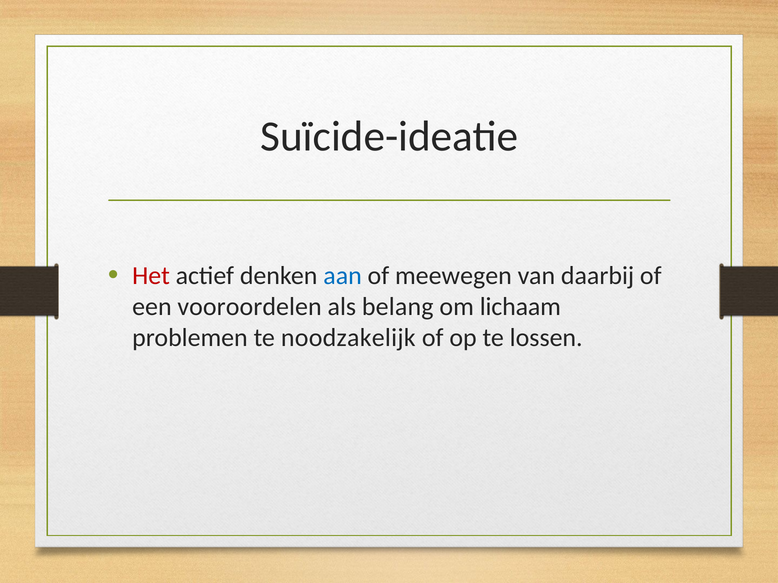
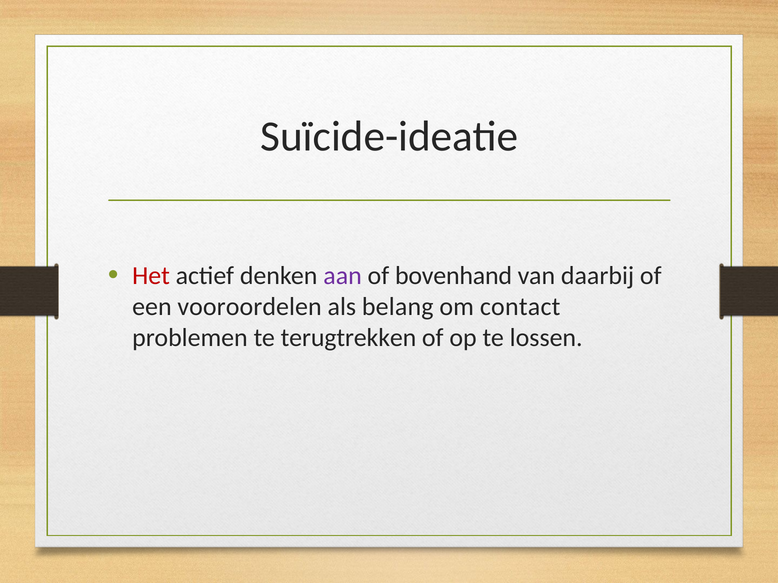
aan colour: blue -> purple
meewegen: meewegen -> bovenhand
lichaam: lichaam -> contact
noodzakelijk: noodzakelijk -> terugtrekken
